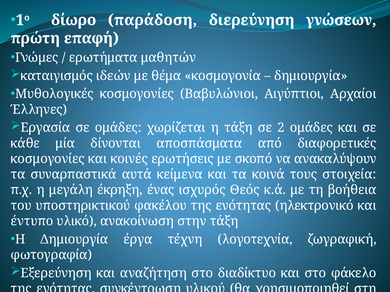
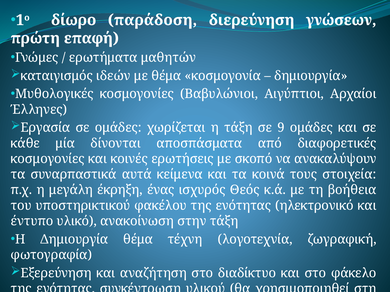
2: 2 -> 9
Δημιουργία έργα: έργα -> θέμα
